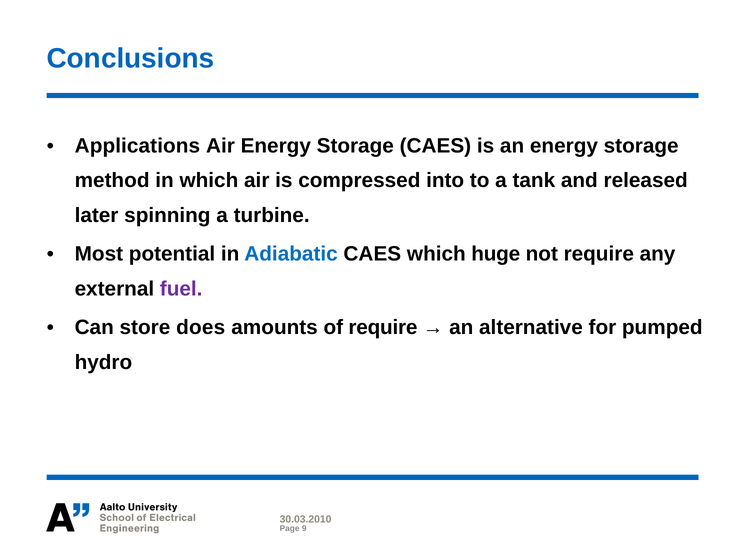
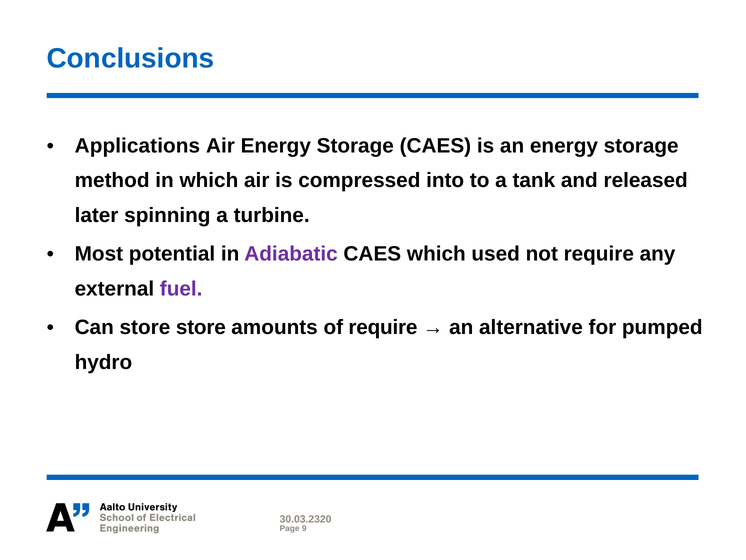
Adiabatic colour: blue -> purple
huge: huge -> used
store does: does -> store
30.03.2010: 30.03.2010 -> 30.03.2320
